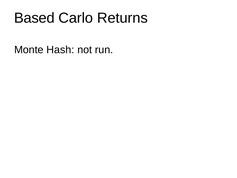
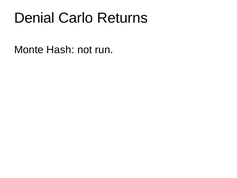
Based: Based -> Denial
